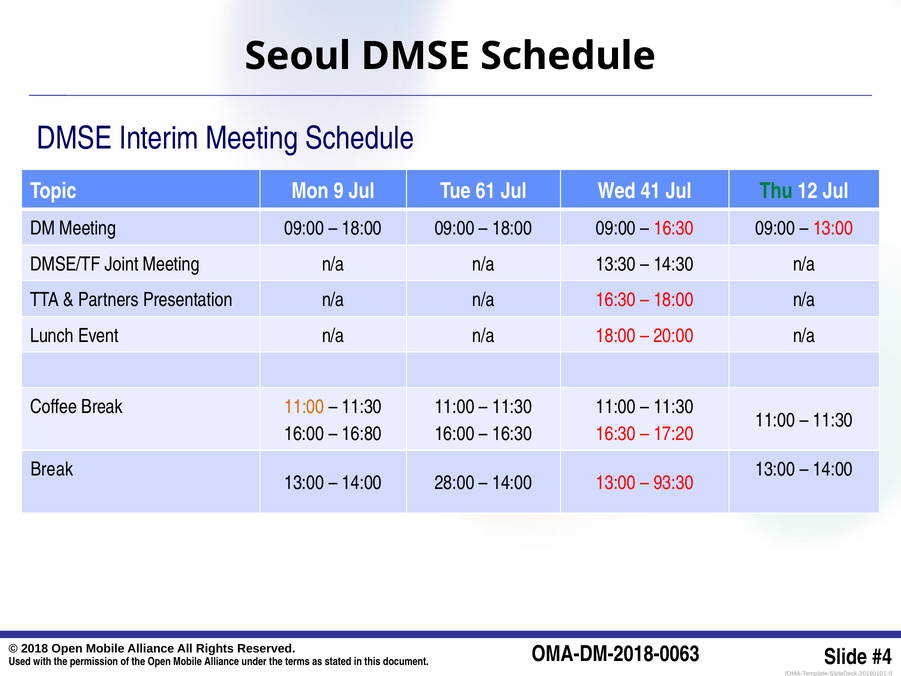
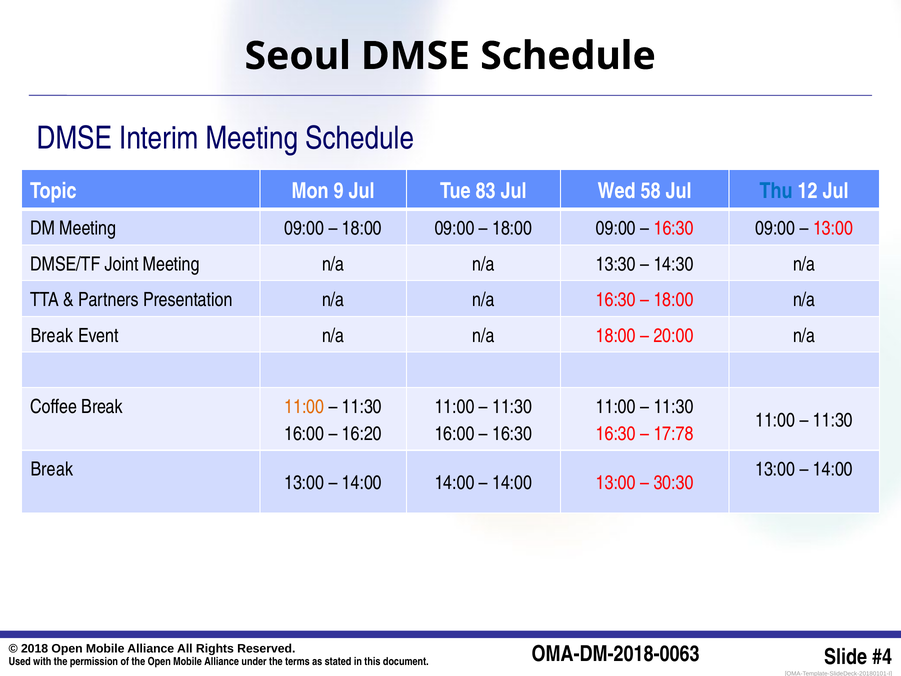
61: 61 -> 83
41: 41 -> 58
Thu colour: green -> blue
Lunch at (52, 335): Lunch -> Break
16:80: 16:80 -> 16:20
17:20: 17:20 -> 17:78
14:00 28:00: 28:00 -> 14:00
93:30: 93:30 -> 30:30
